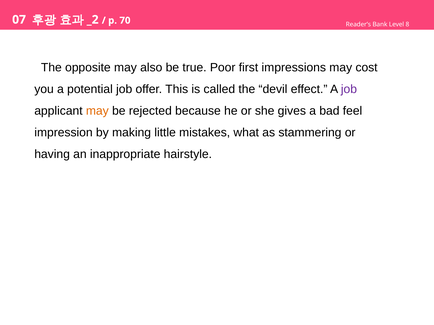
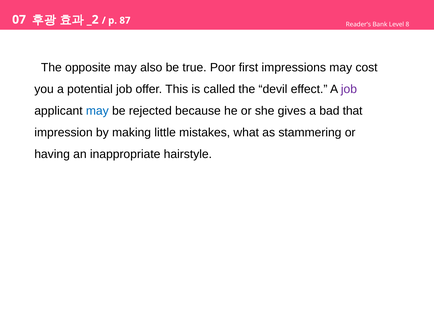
70: 70 -> 87
may at (97, 111) colour: orange -> blue
feel: feel -> that
